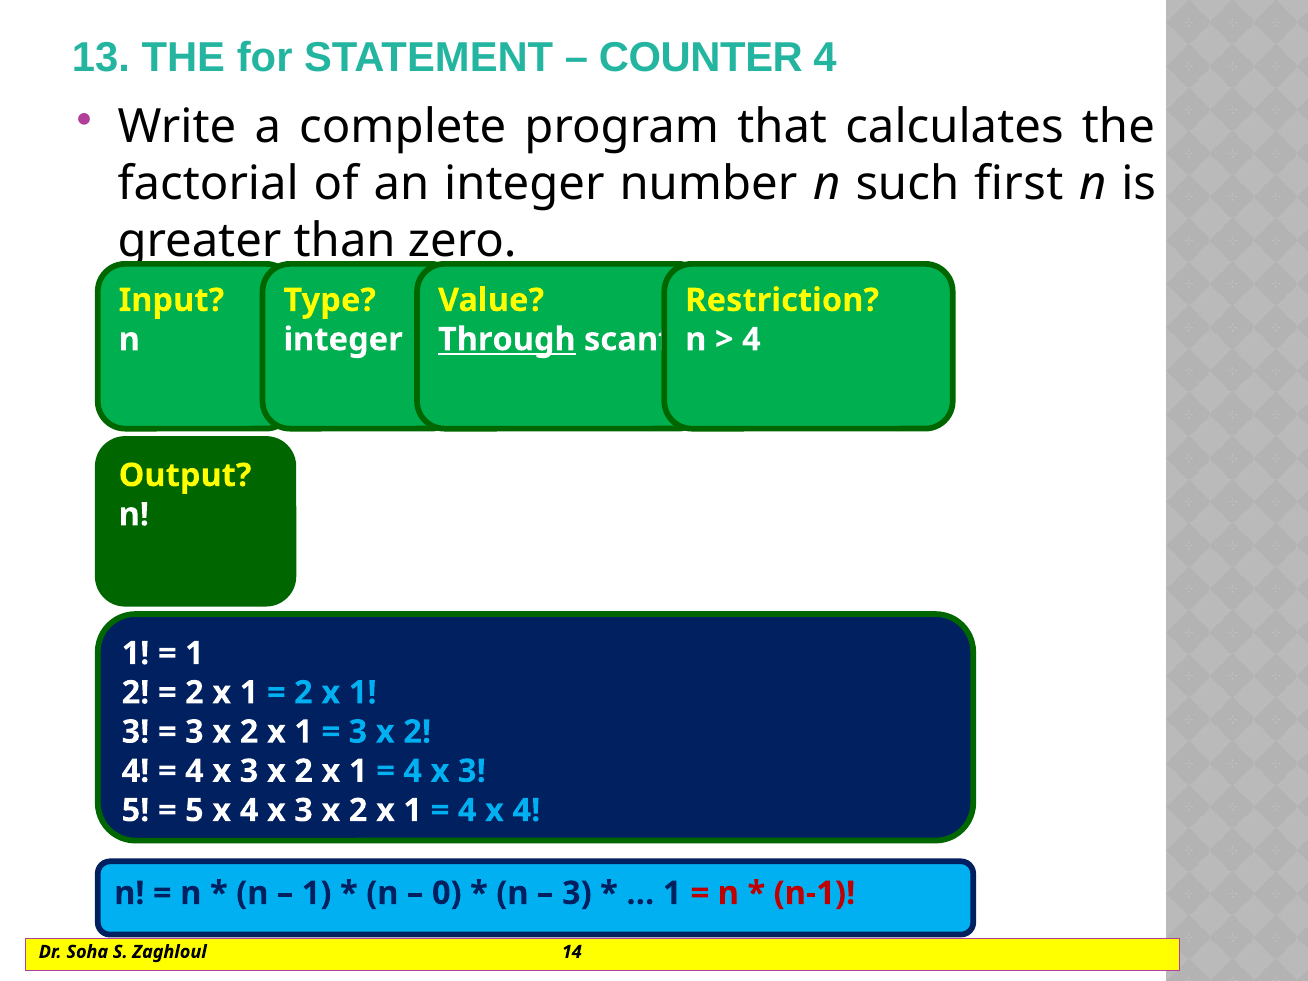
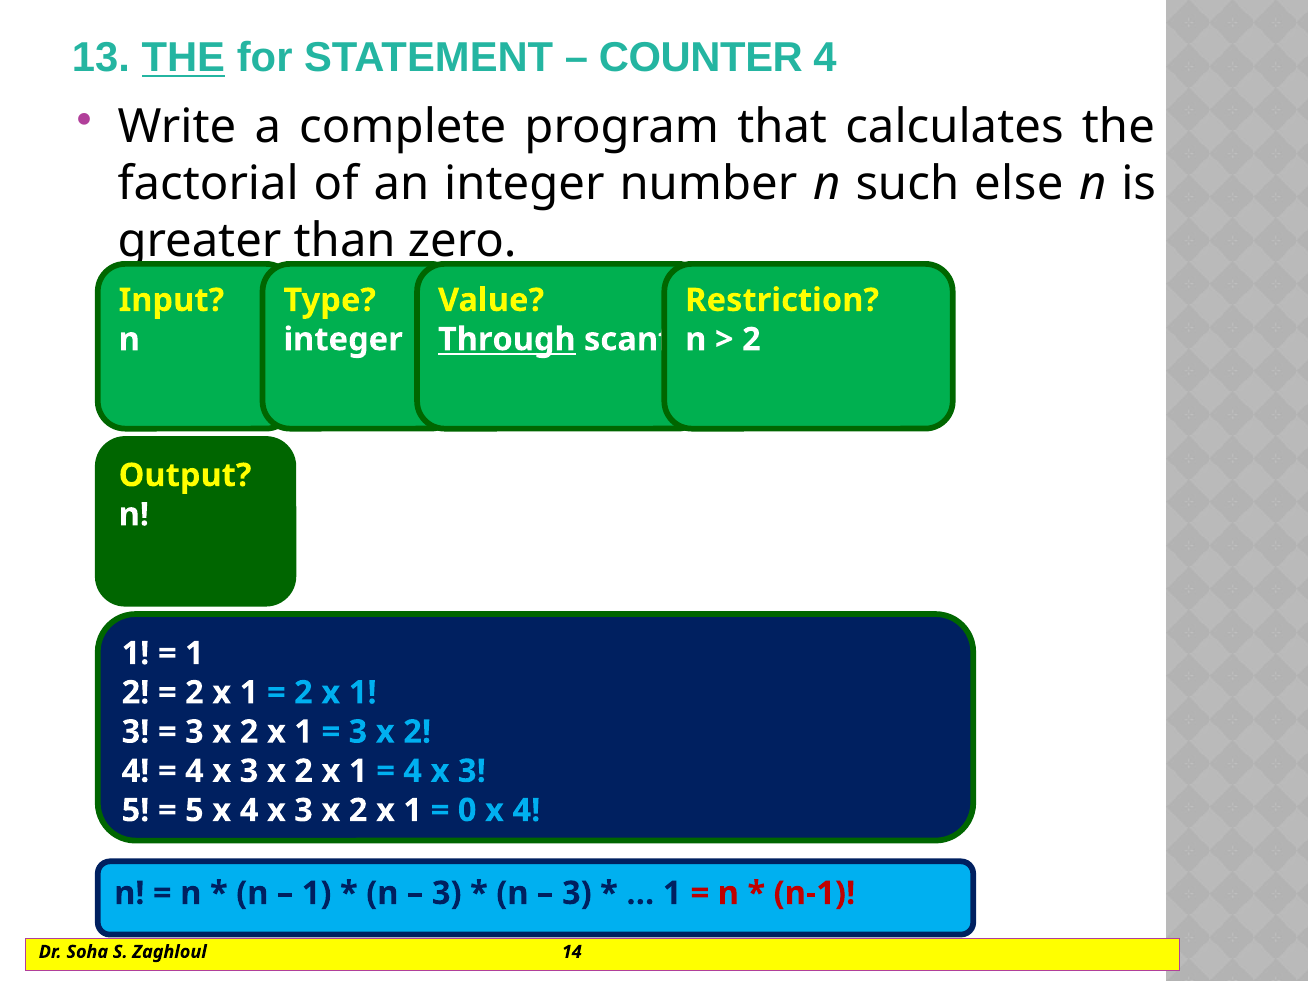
THE at (183, 58) underline: none -> present
first: first -> else
4 at (751, 339): 4 -> 2
4 at (467, 810): 4 -> 0
0 at (447, 893): 0 -> 3
